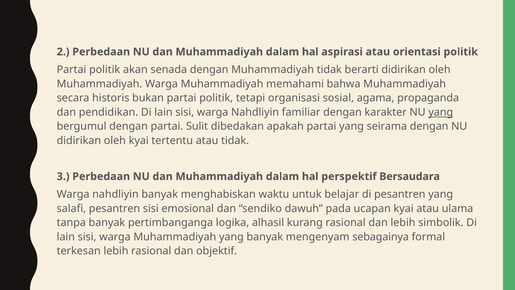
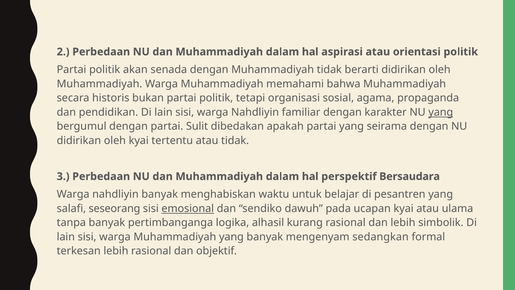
salafi pesantren: pesantren -> seseorang
emosional underline: none -> present
sebagainya: sebagainya -> sedangkan
